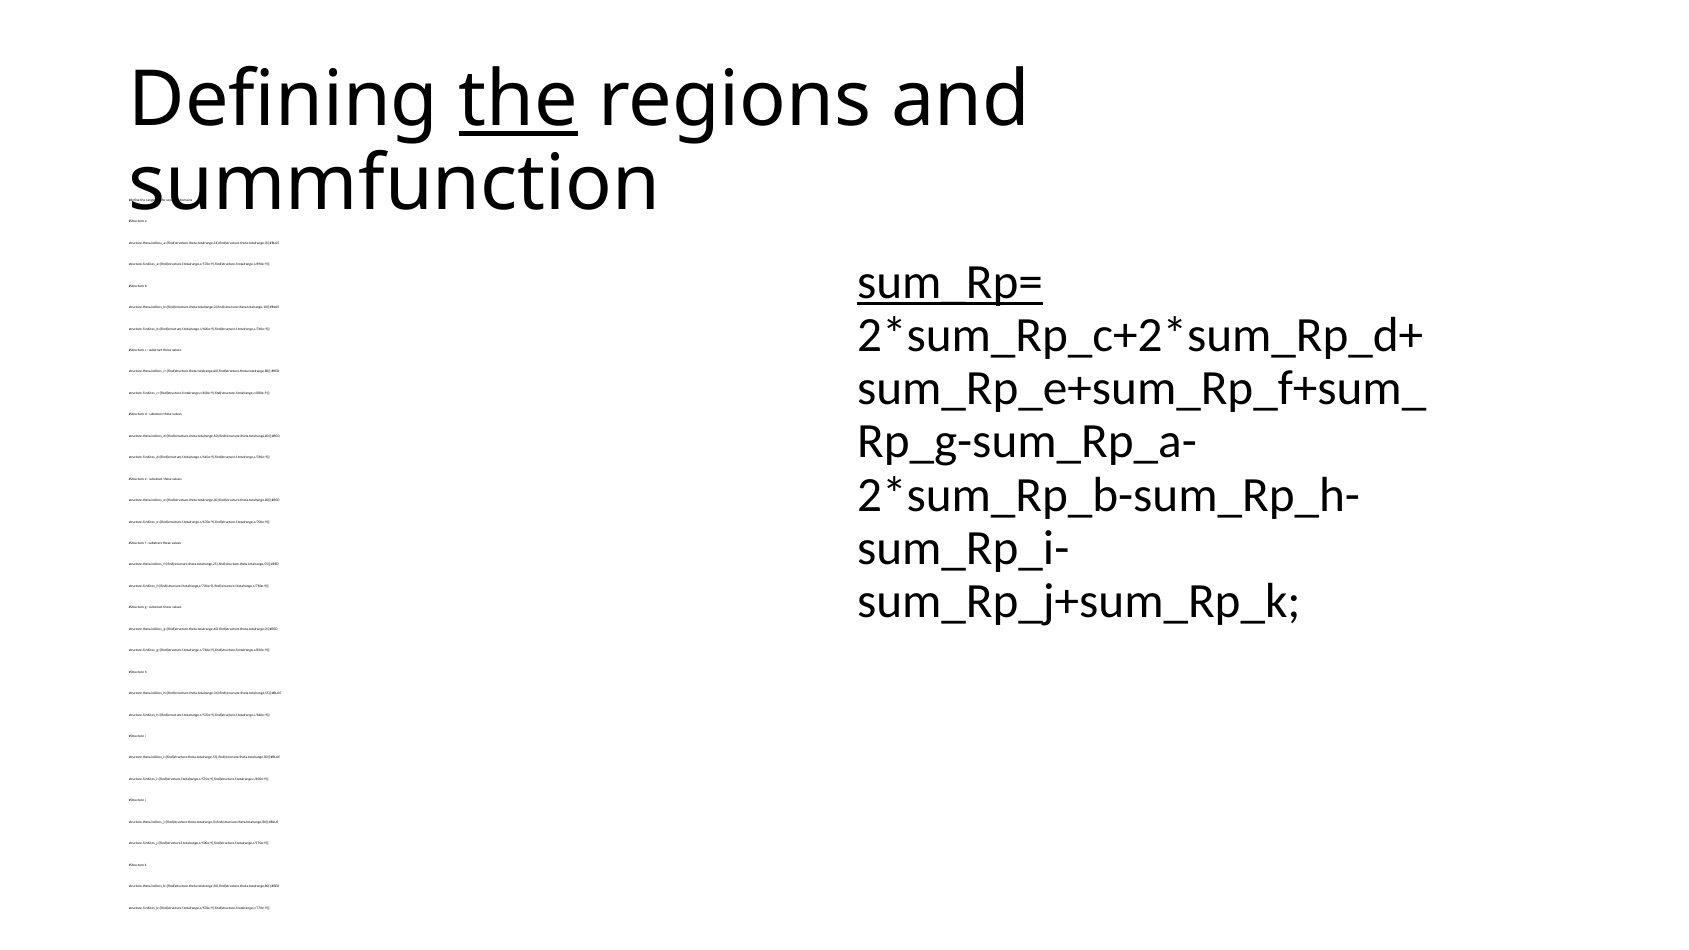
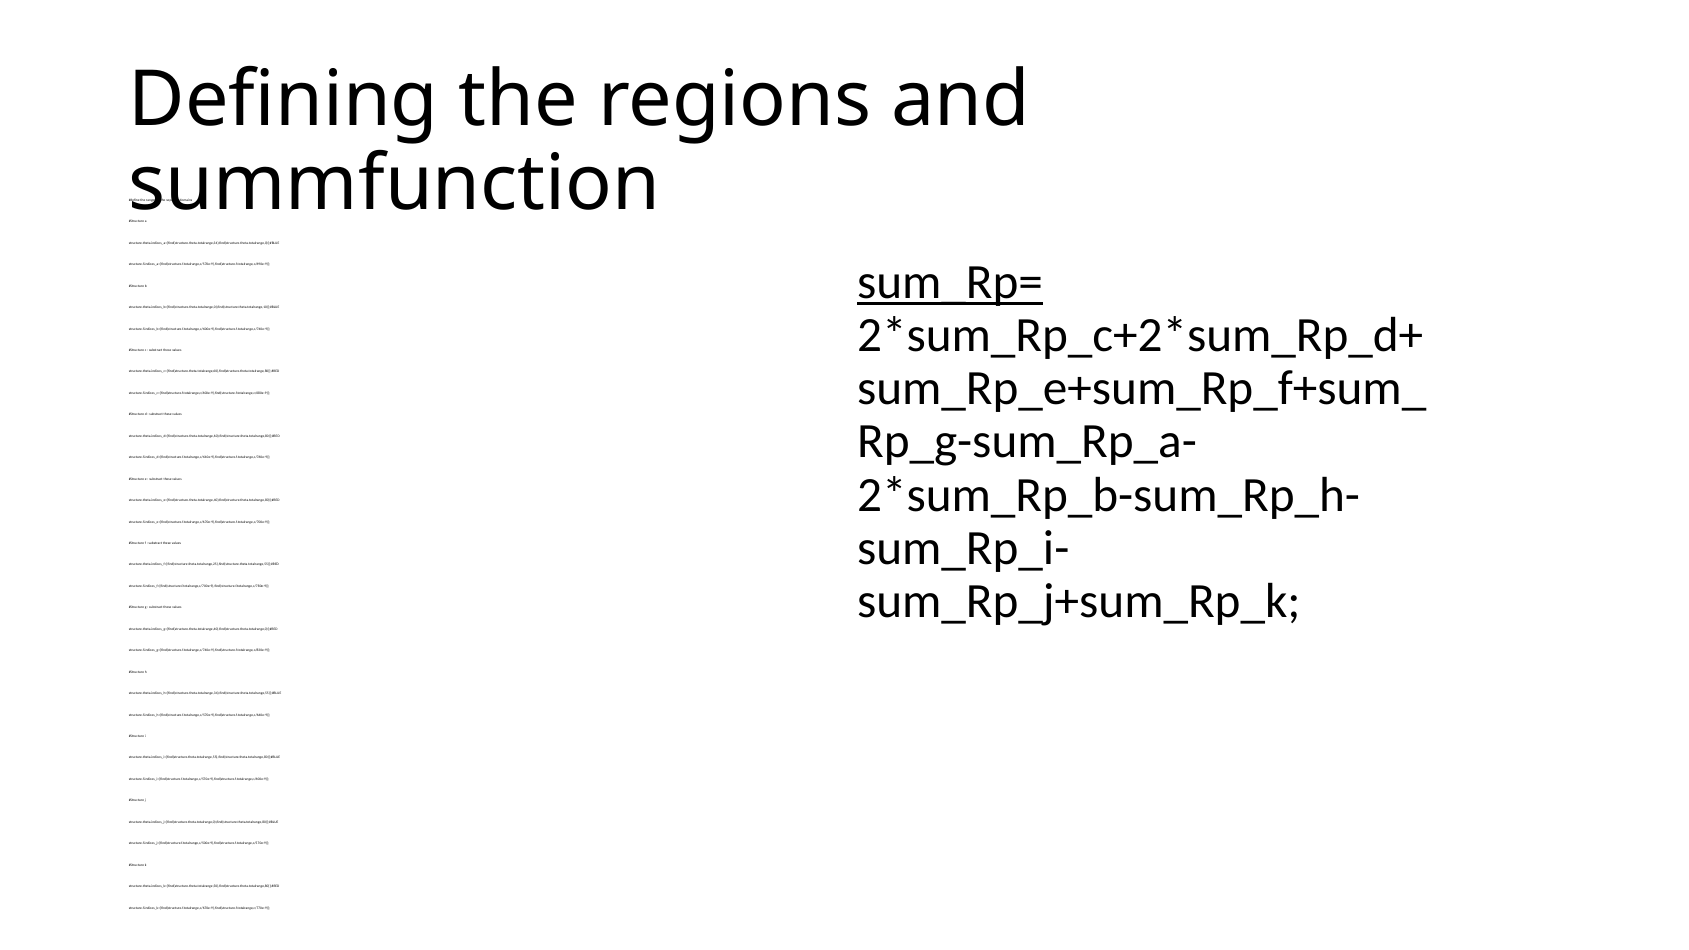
the at (518, 100) underline: present -> none
